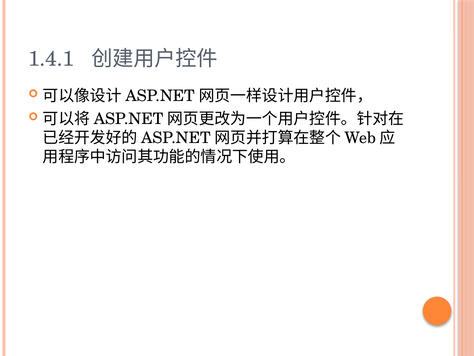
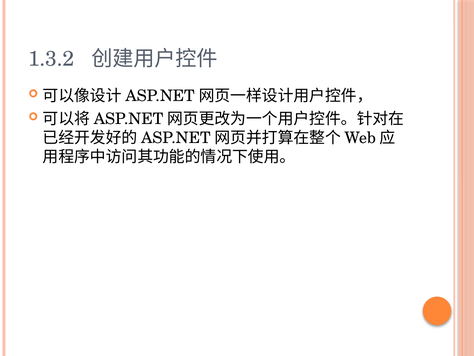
1.4.1: 1.4.1 -> 1.3.2
